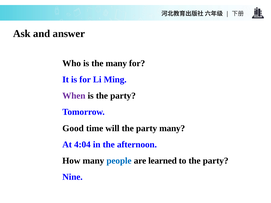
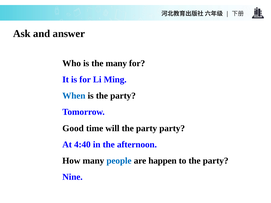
When colour: purple -> blue
party many: many -> party
4:04: 4:04 -> 4:40
learned: learned -> happen
